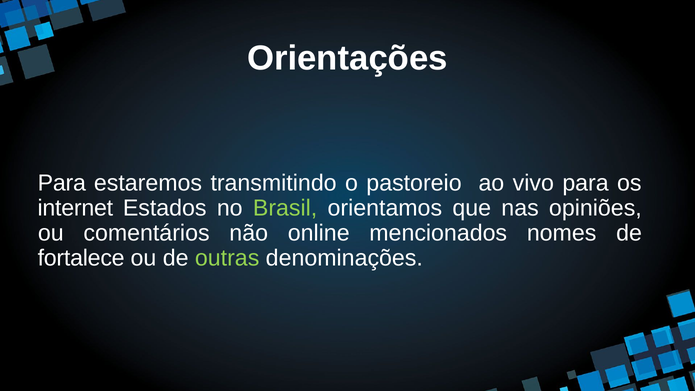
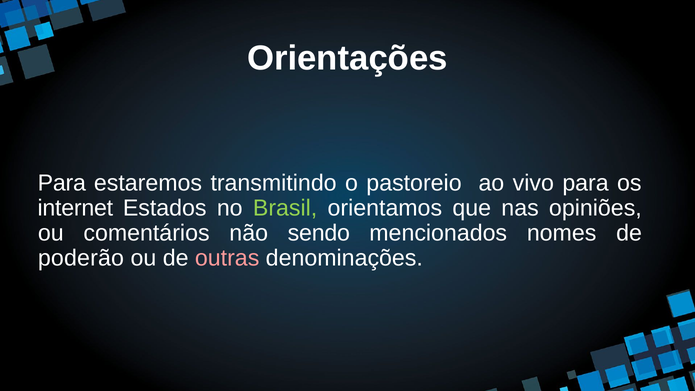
online: online -> sendo
fortalece: fortalece -> poderão
outras colour: light green -> pink
